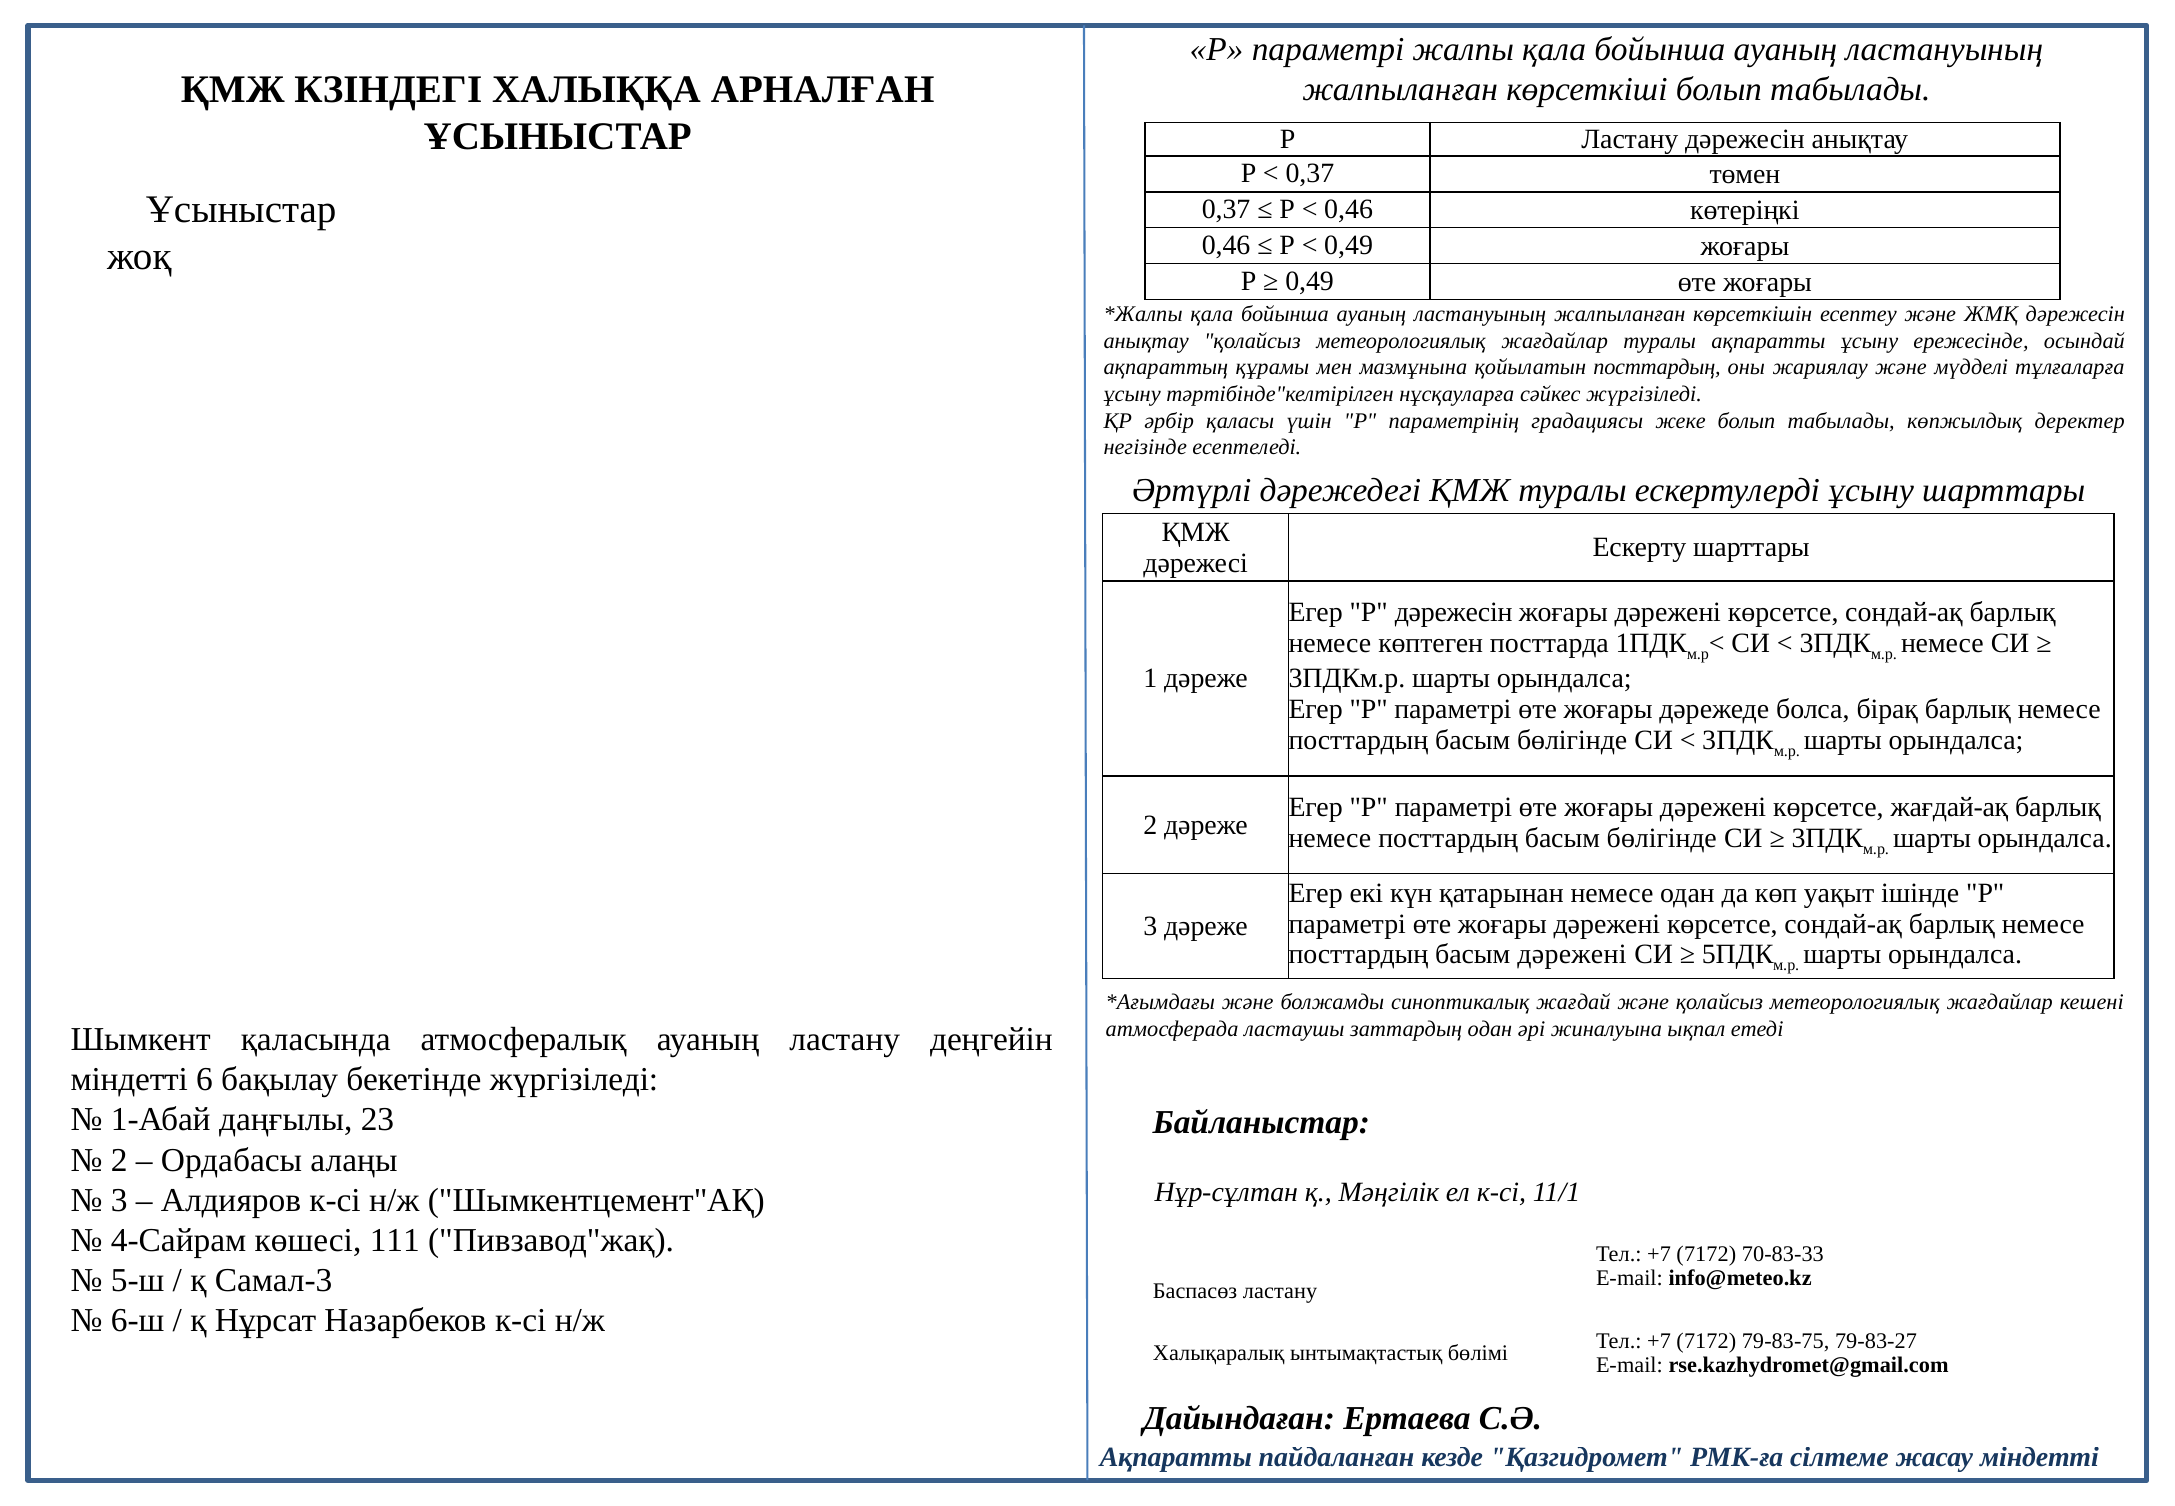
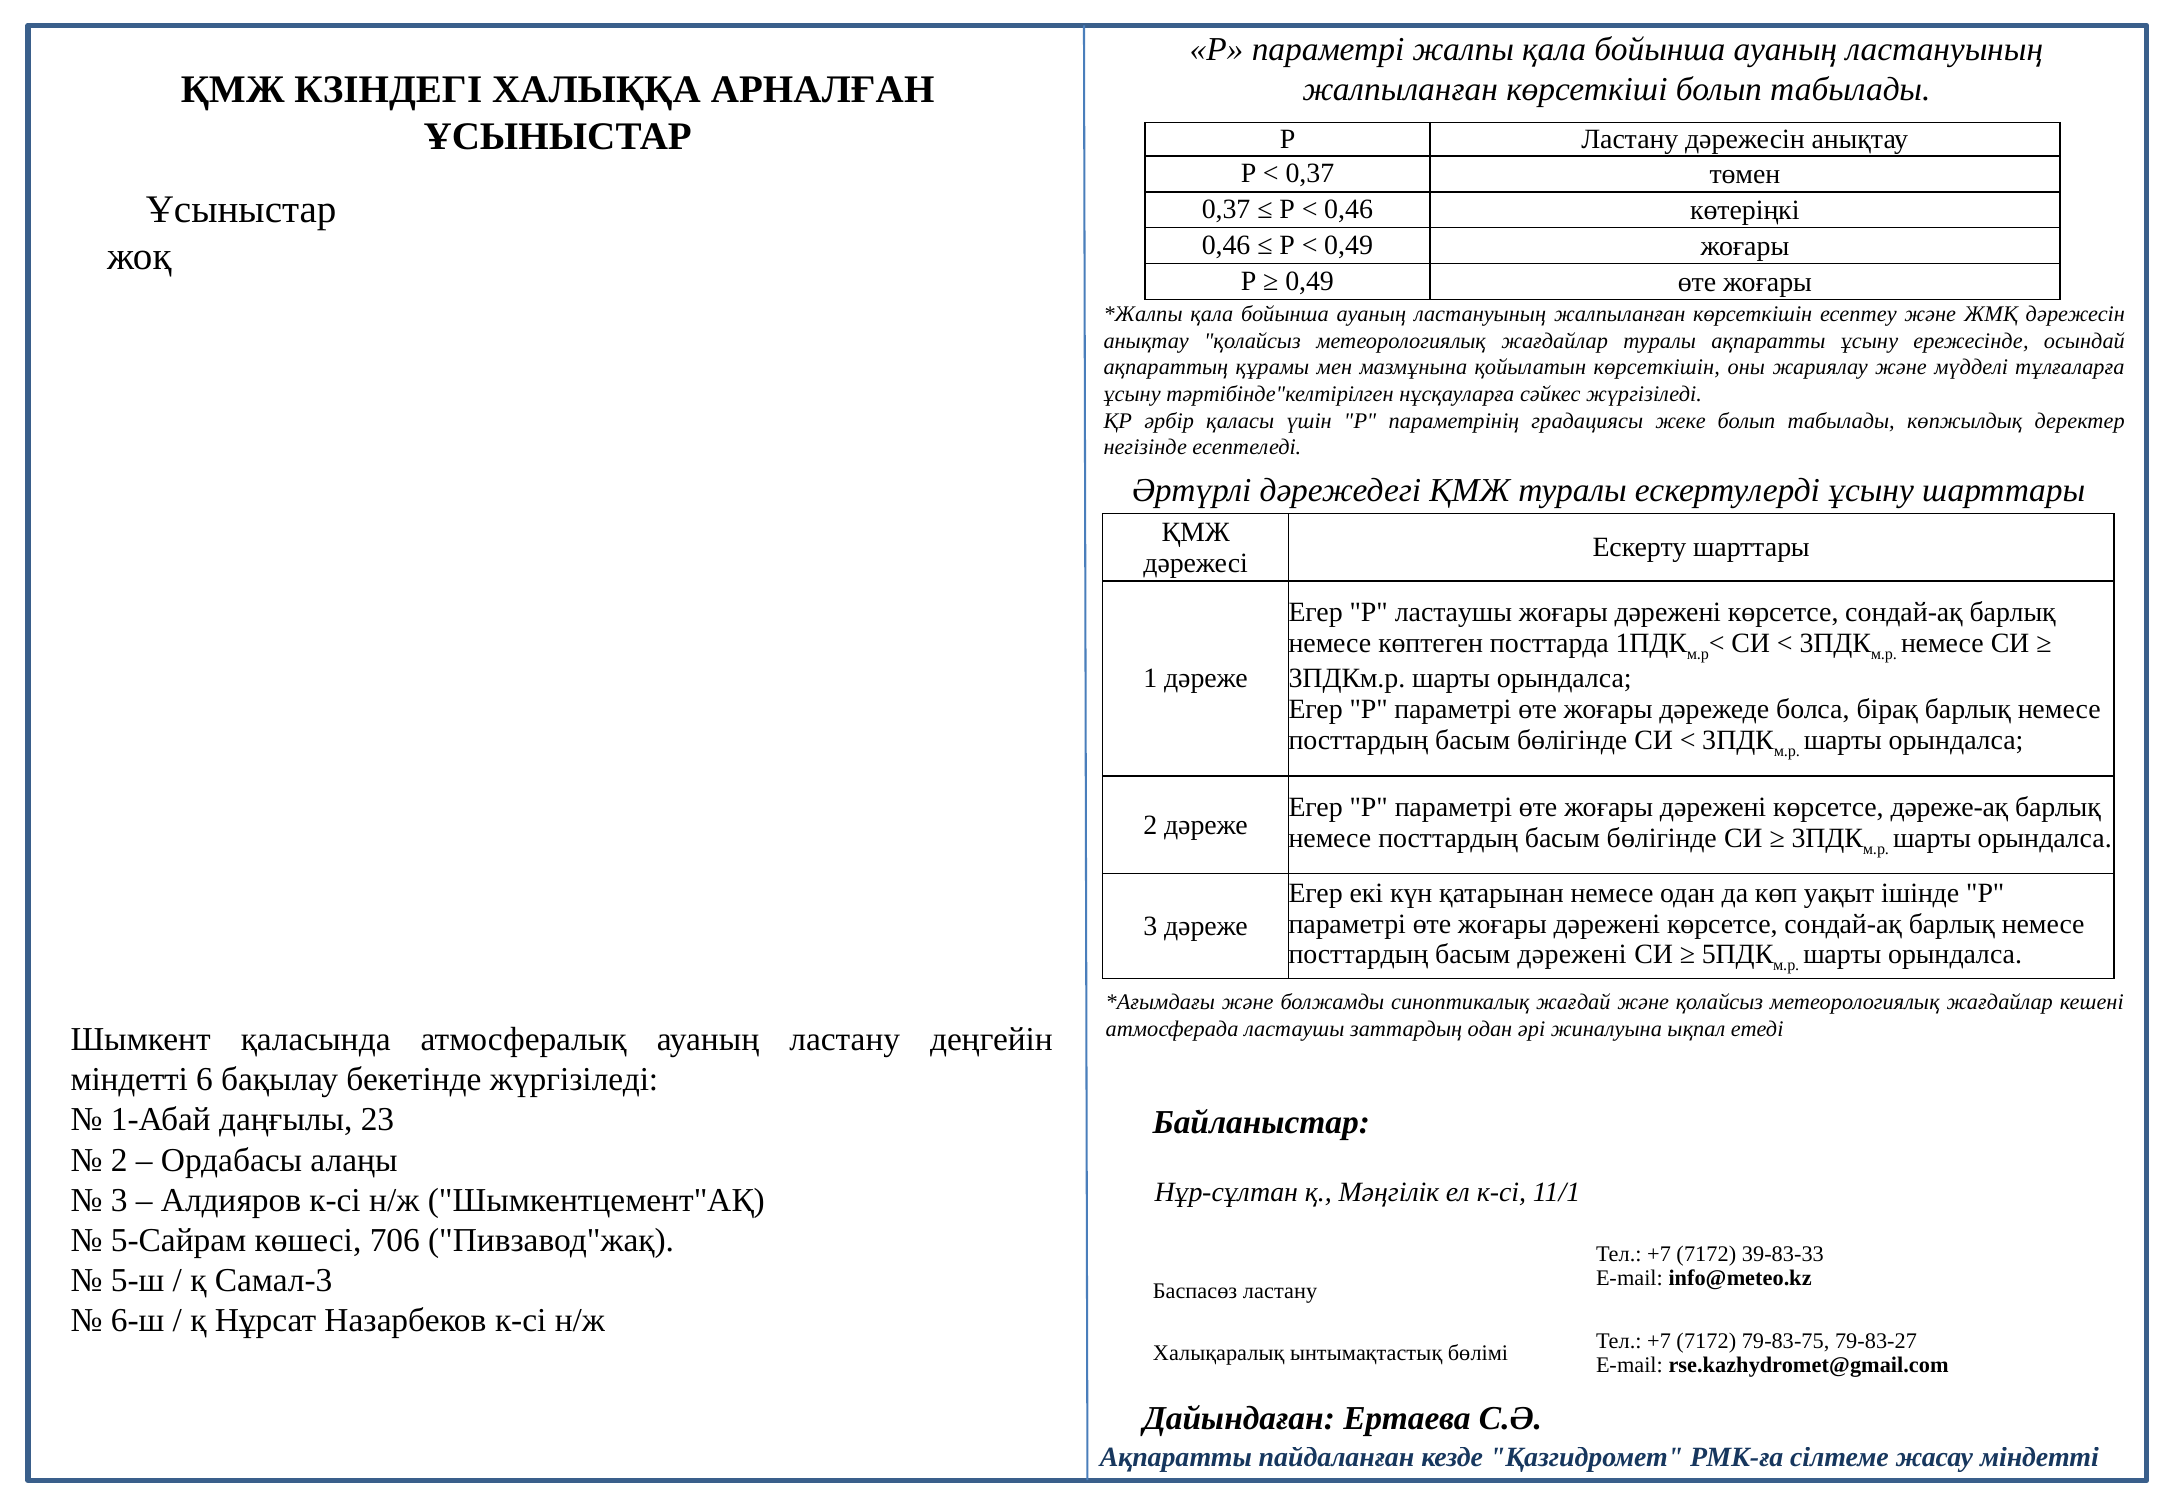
қойылатын посттардың: посттардың -> көрсеткішін
Р дәрежесін: дәрежесін -> ластаушы
жағдай-ақ: жағдай-ақ -> дәреже-ақ
4-Сайрам: 4-Сайрам -> 5-Сайрам
111: 111 -> 706
70-83-33: 70-83-33 -> 39-83-33
